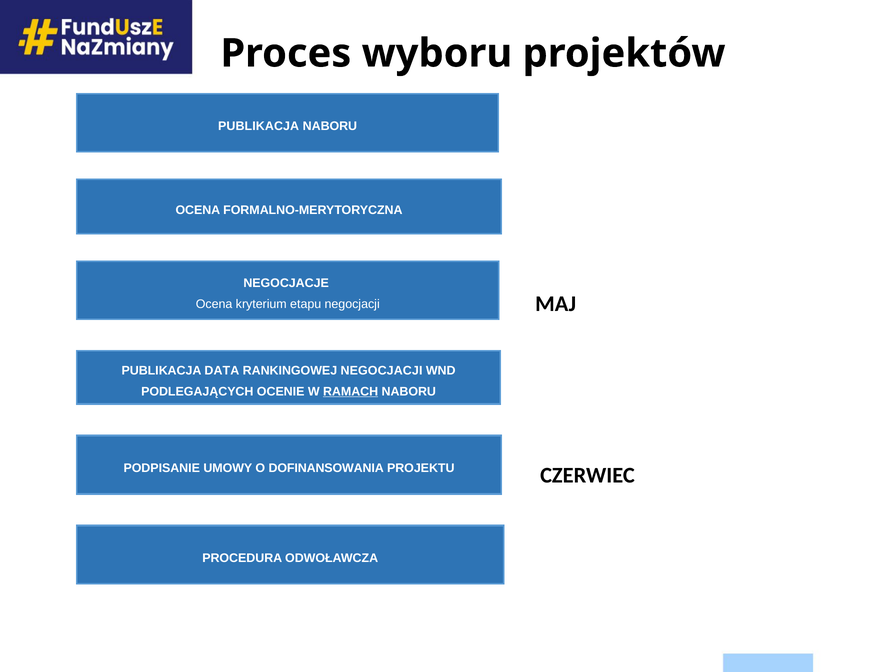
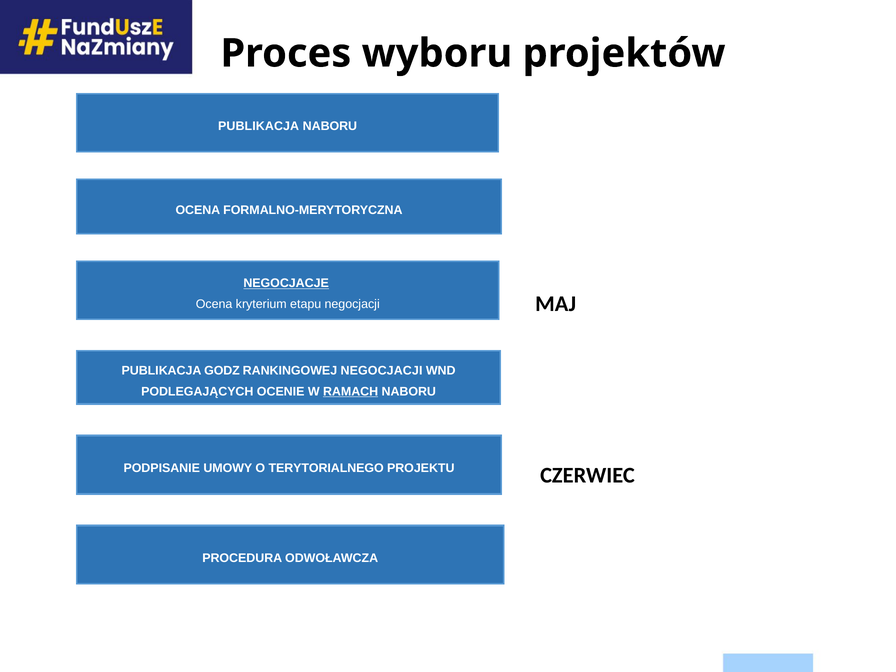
NEGOCJACJE underline: none -> present
DATA: DATA -> GODZ
DOFINANSOWANIA: DOFINANSOWANIA -> TERYTORIALNEGO
